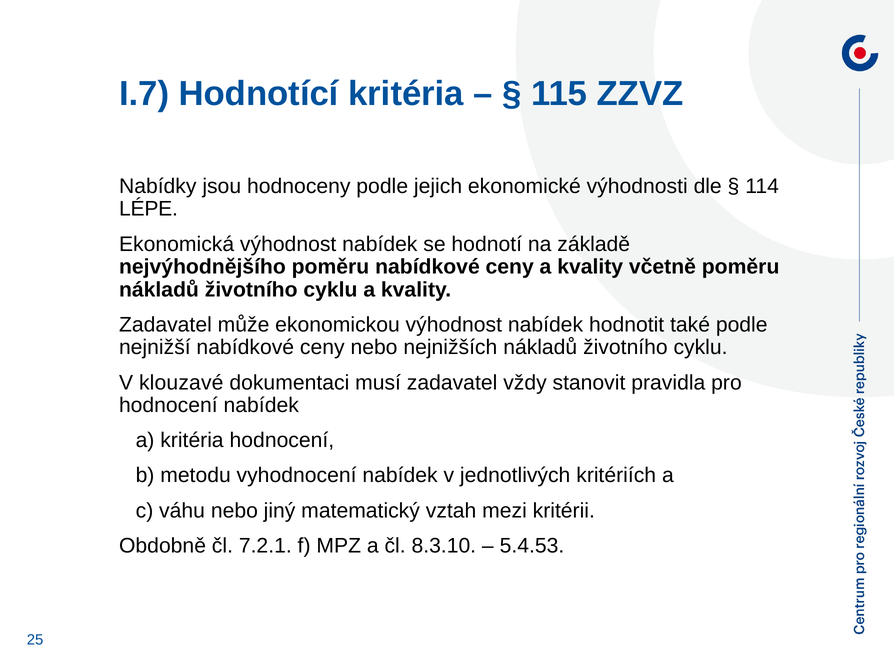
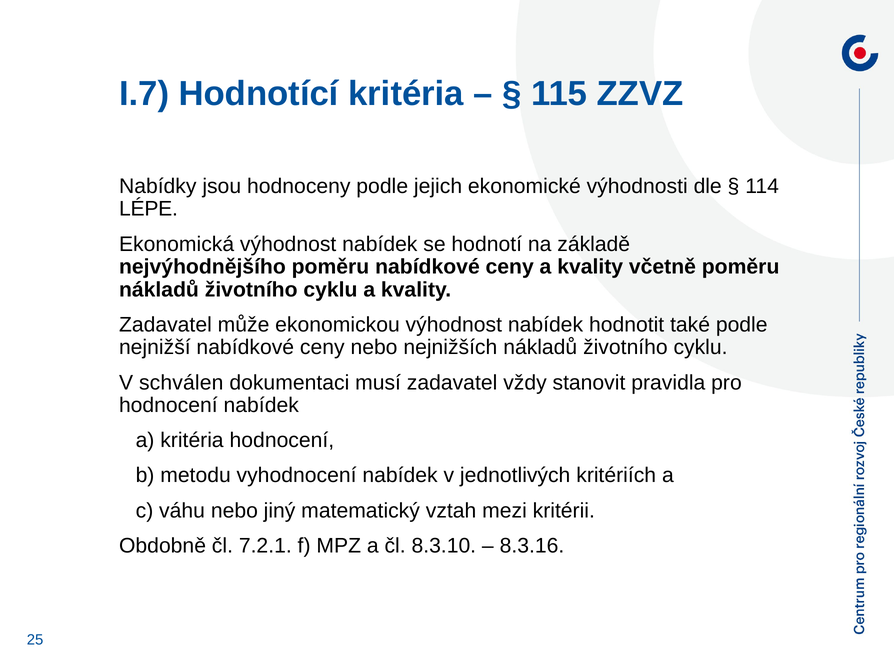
klouzavé: klouzavé -> schválen
5.4.53: 5.4.53 -> 8.3.16
